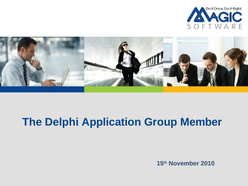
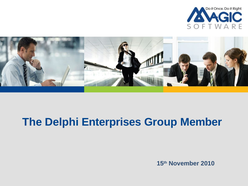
Application: Application -> Enterprises
